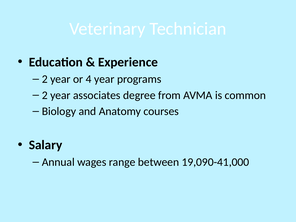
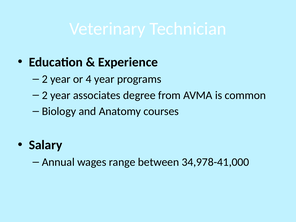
19,090-41,000: 19,090-41,000 -> 34,978-41,000
